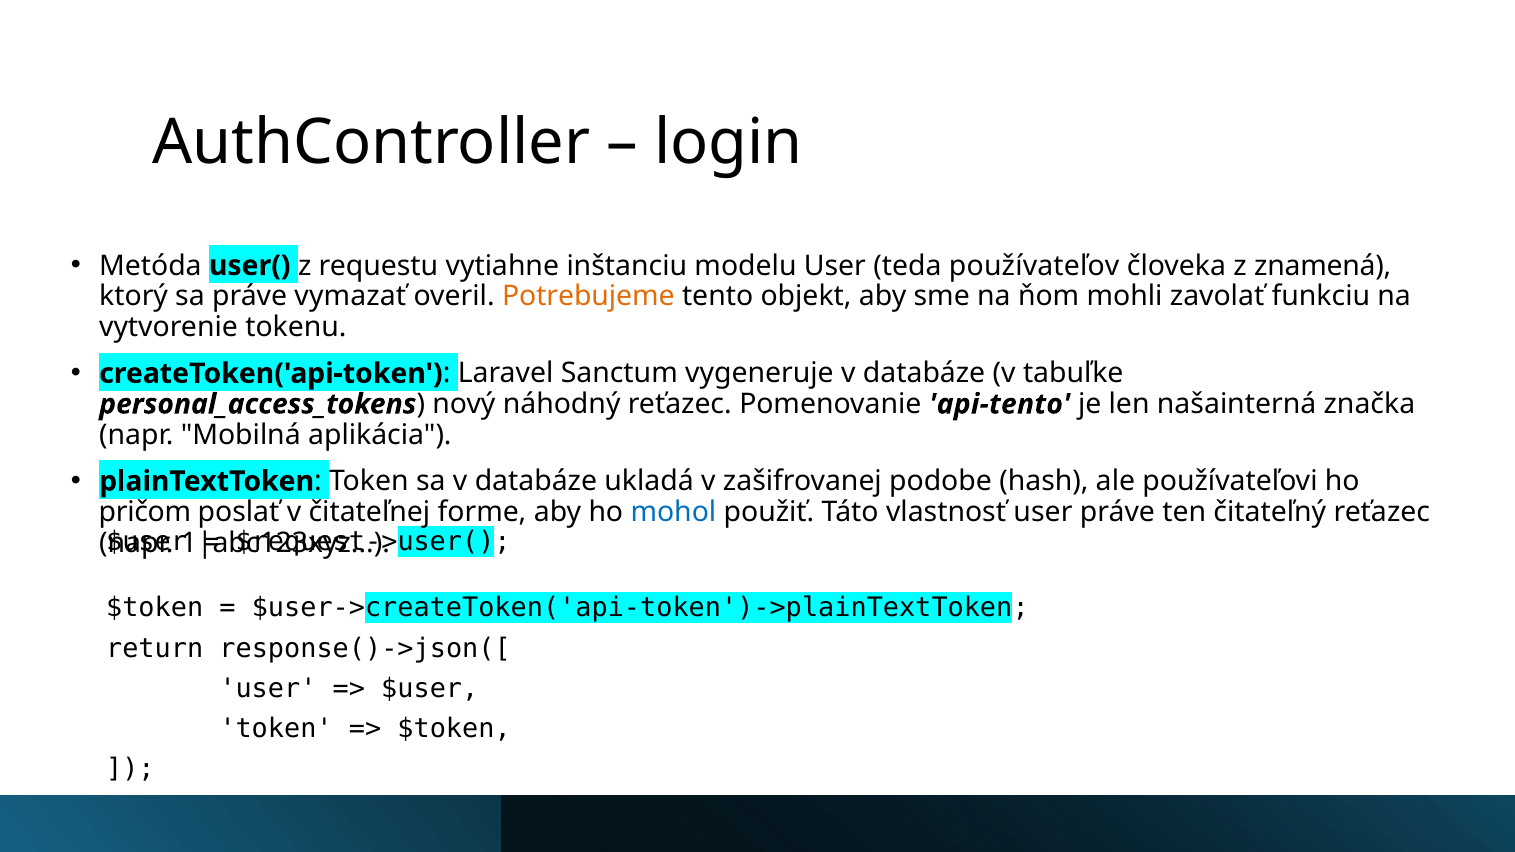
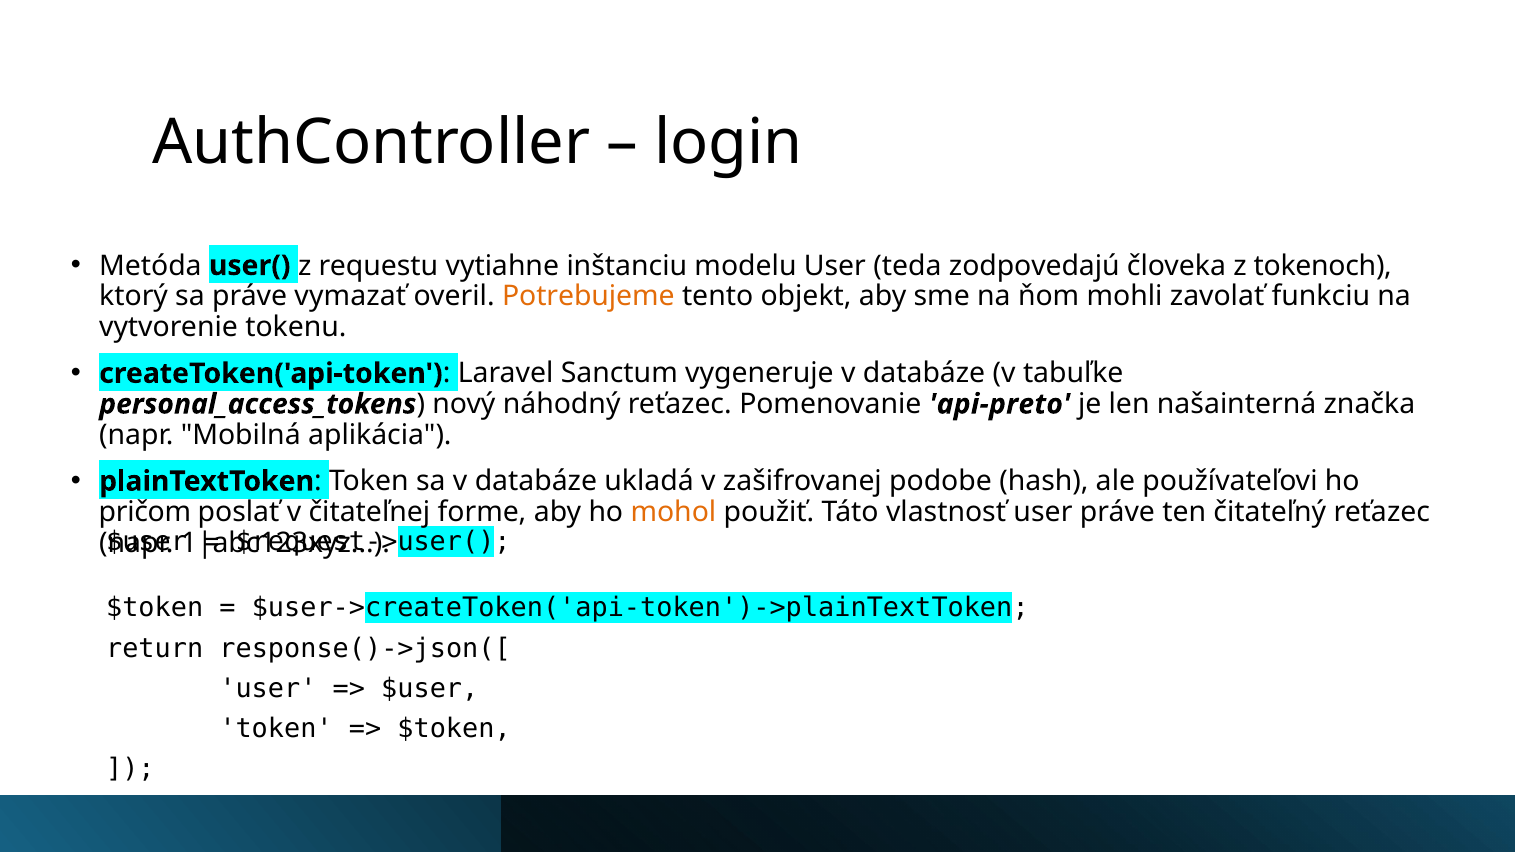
používateľov: používateľov -> zodpovedajú
znamená: znamená -> tokenoch
api-tento: api-tento -> api-preto
mohol colour: blue -> orange
